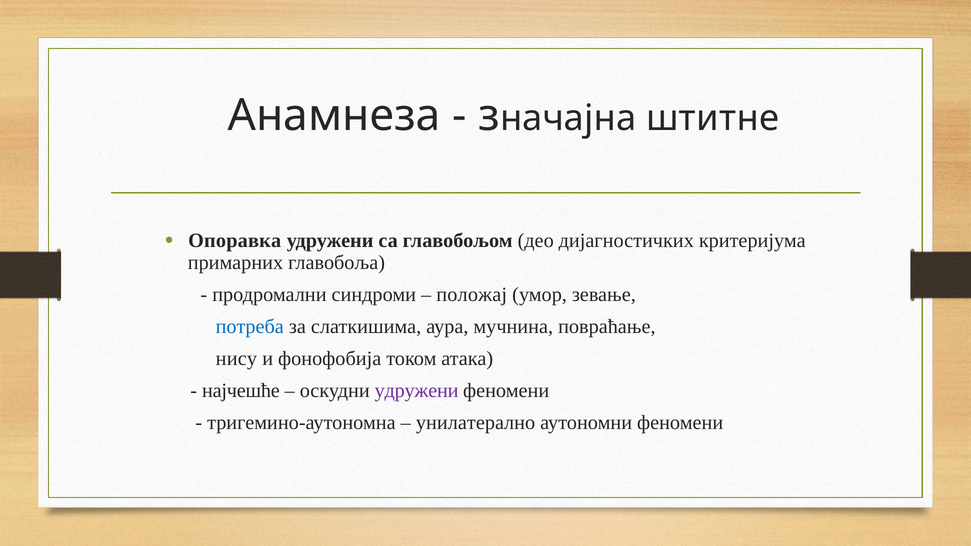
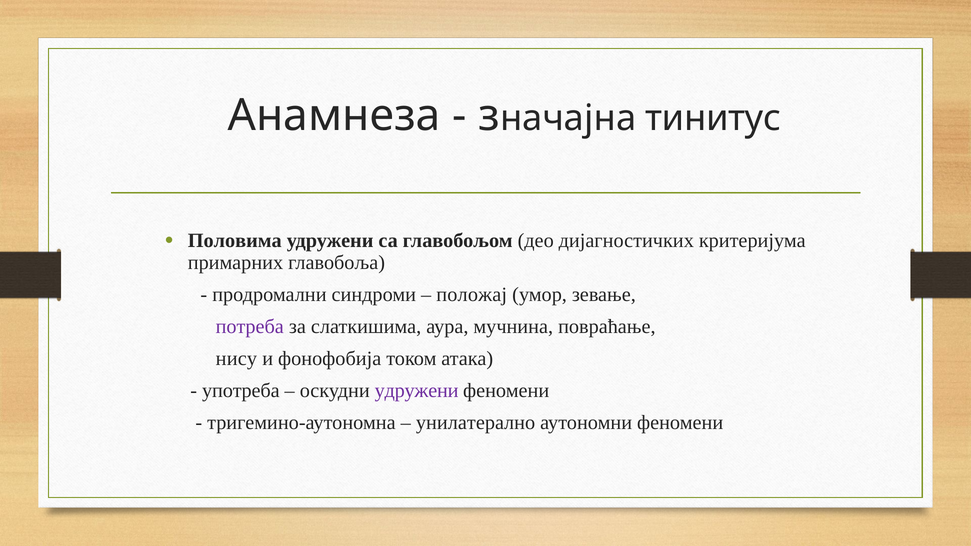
штитне: штитне -> тинитус
Опоравка: Опоравка -> Половима
потреба colour: blue -> purple
најчешће: најчешће -> употреба
